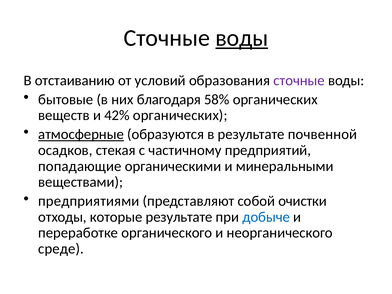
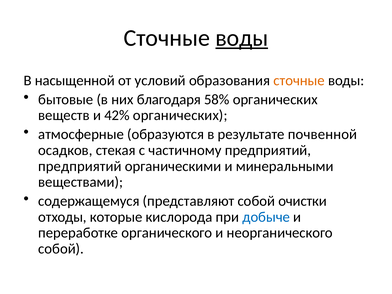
отстаиванию: отстаиванию -> насыщенной
сточные at (299, 80) colour: purple -> orange
атмосферные underline: present -> none
попадающие at (80, 166): попадающие -> предприятий
предприятиями: предприятиями -> содержащемуся
которые результате: результате -> кислорода
среде at (61, 249): среде -> собой
